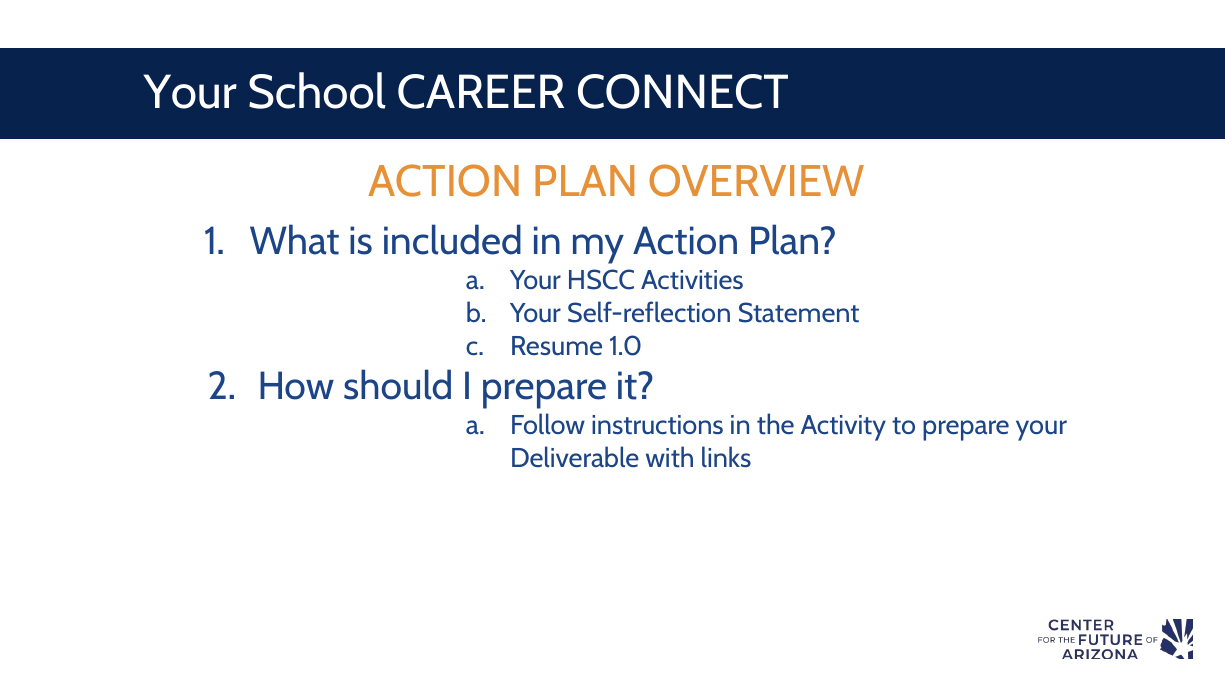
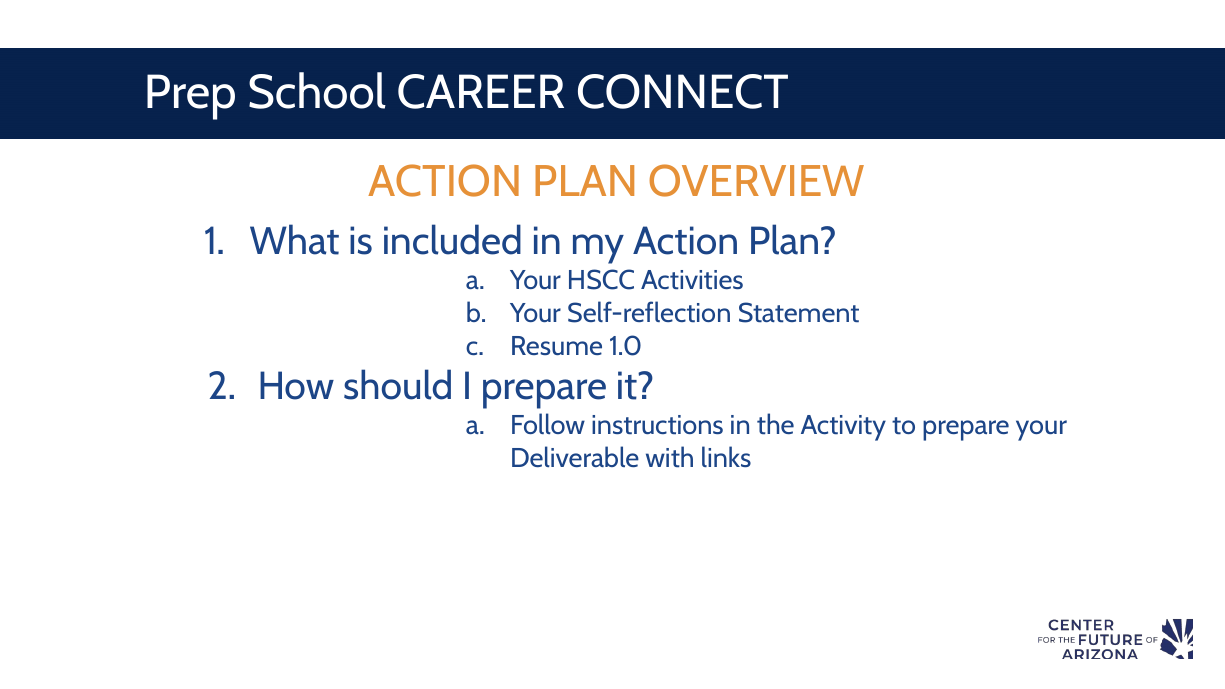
Your at (190, 92): Your -> Prep
